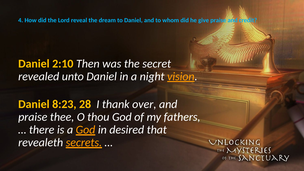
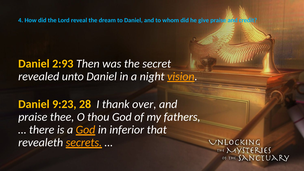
2:10: 2:10 -> 2:93
8:23: 8:23 -> 9:23
desired: desired -> inferior
